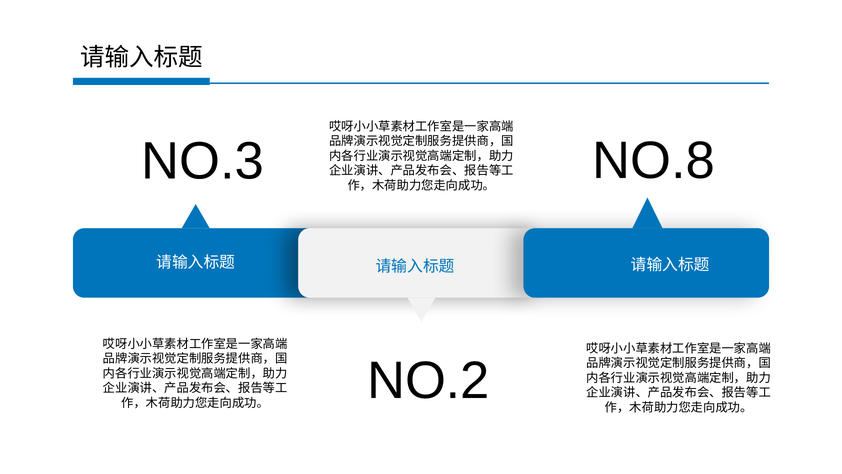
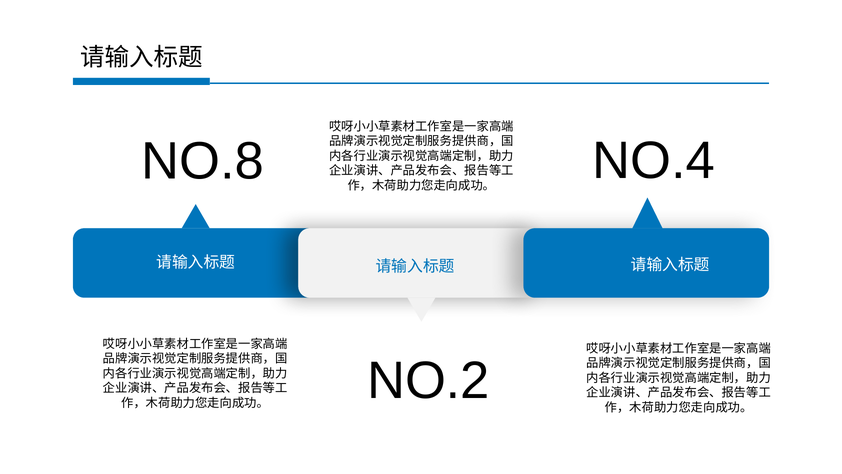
NO.8: NO.8 -> NO.4
NO.3: NO.3 -> NO.8
